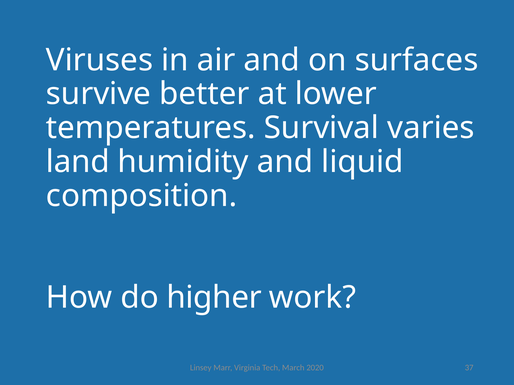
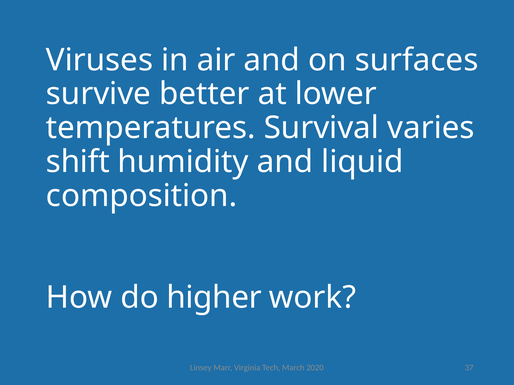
land: land -> shift
